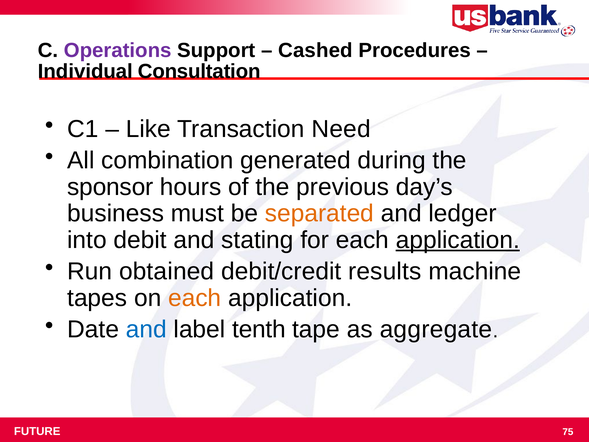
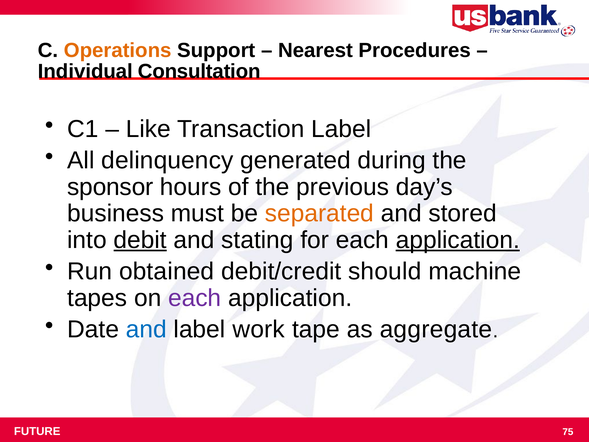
Operations colour: purple -> orange
Cashed: Cashed -> Nearest
Transaction Need: Need -> Label
combination: combination -> delinquency
ledger: ledger -> stored
debit underline: none -> present
results: results -> should
each at (195, 298) colour: orange -> purple
tenth: tenth -> work
